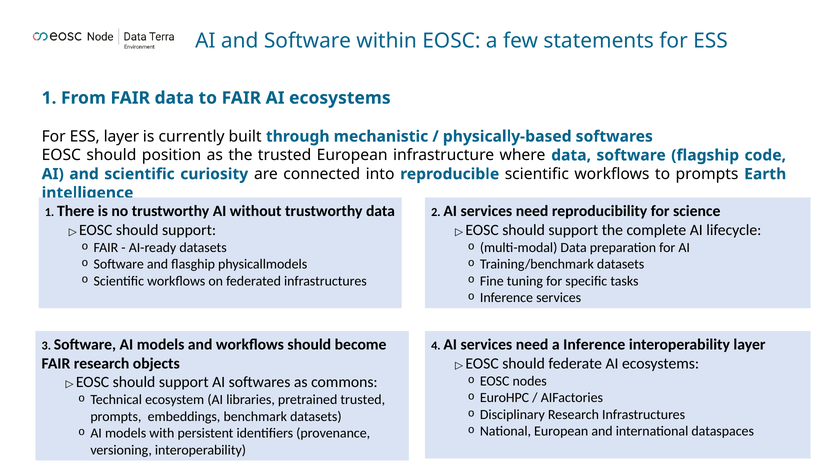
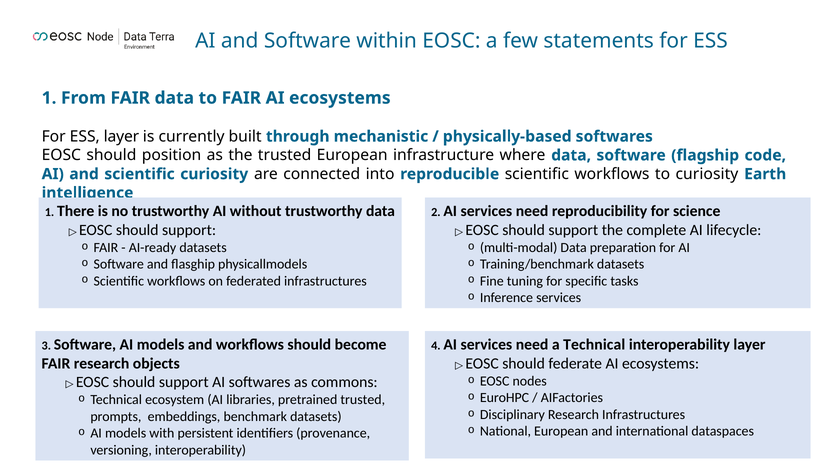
to prompts: prompts -> curiosity
a Inference: Inference -> Technical
